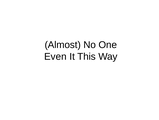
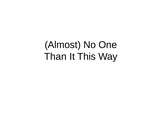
Even: Even -> Than
